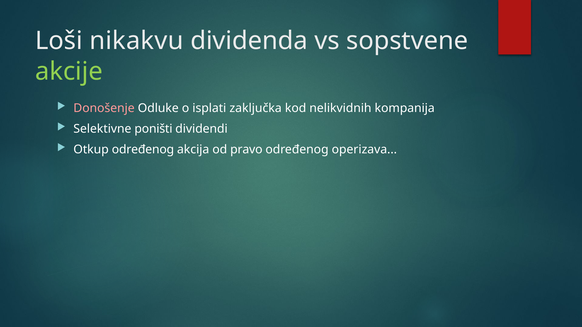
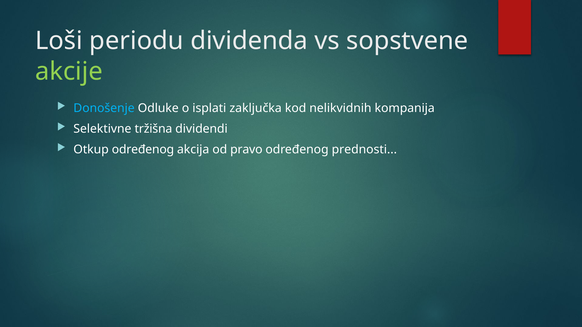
nikakvu: nikakvu -> periodu
Donošenje colour: pink -> light blue
poništi: poništi -> tržišna
operizava: operizava -> prednosti
